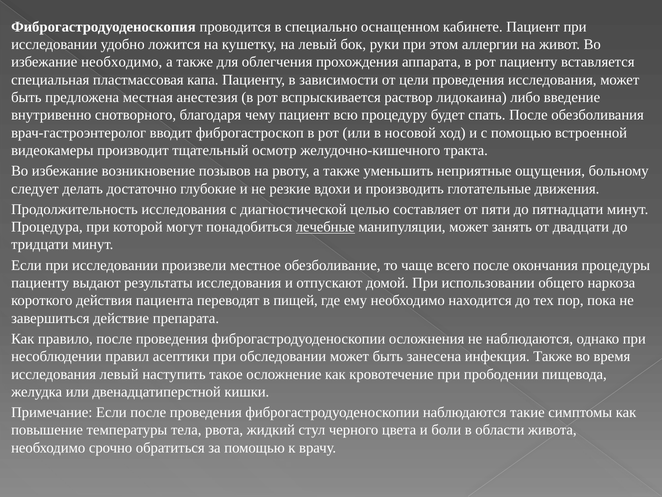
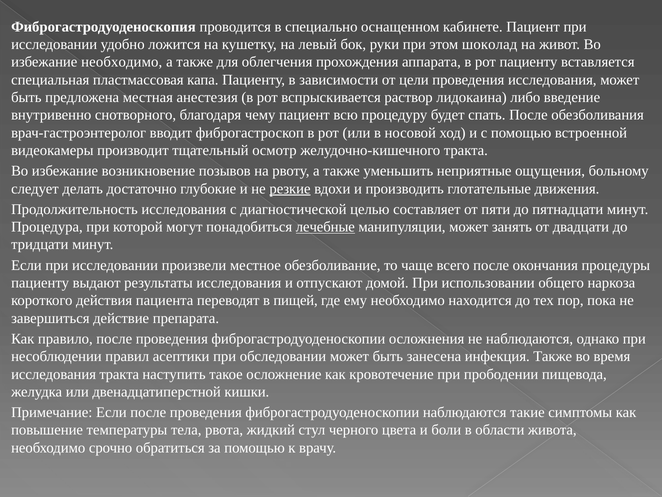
аллергии: аллергии -> шоколад
резкие underline: none -> present
исследования левый: левый -> тракта
